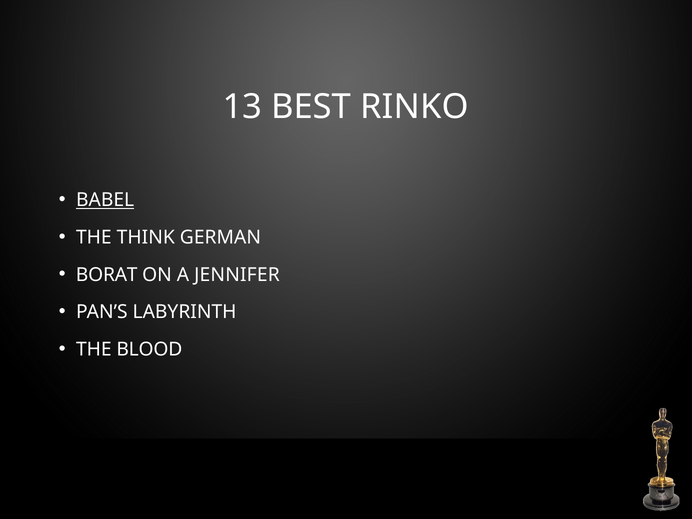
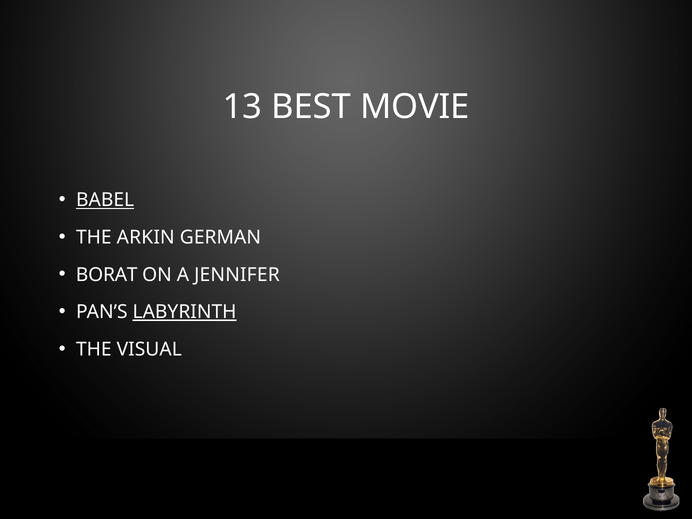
RINKO: RINKO -> MOVIE
THINK: THINK -> ARKIN
LABYRINTH underline: none -> present
BLOOD: BLOOD -> VISUAL
